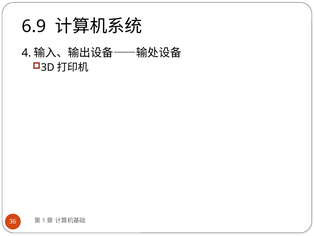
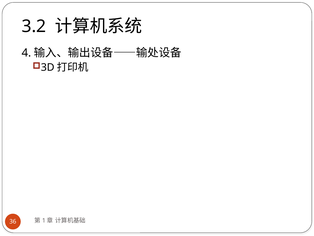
6.9: 6.9 -> 3.2
